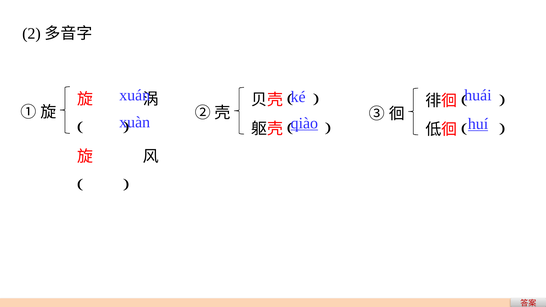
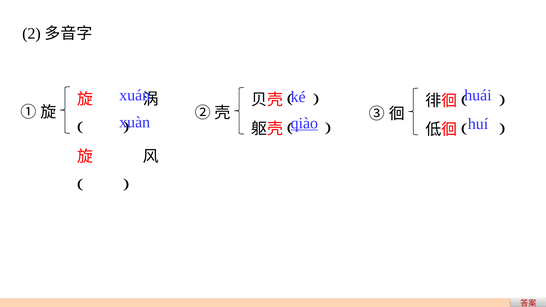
huí underline: present -> none
